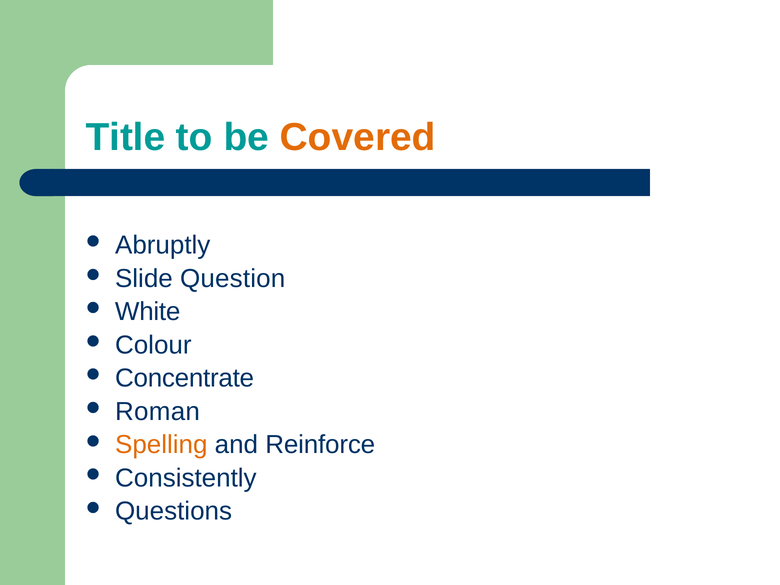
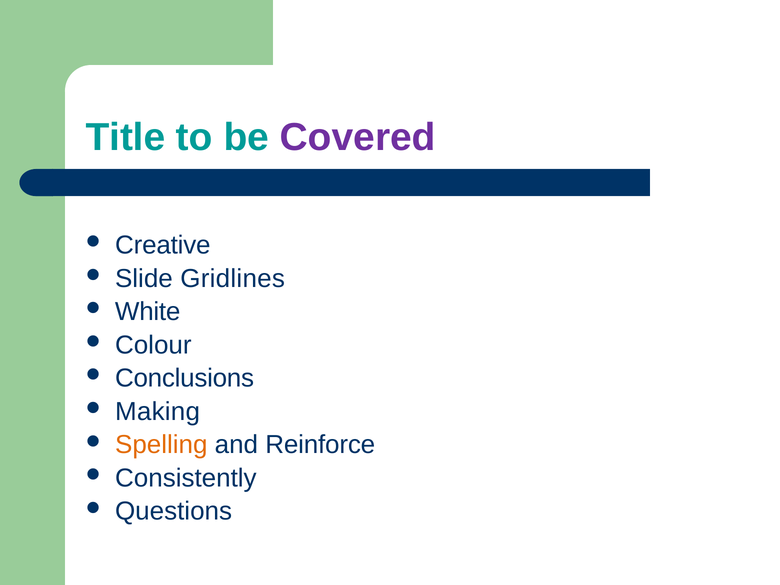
Covered colour: orange -> purple
Abruptly: Abruptly -> Creative
Question: Question -> Gridlines
Concentrate: Concentrate -> Conclusions
Roman: Roman -> Making
